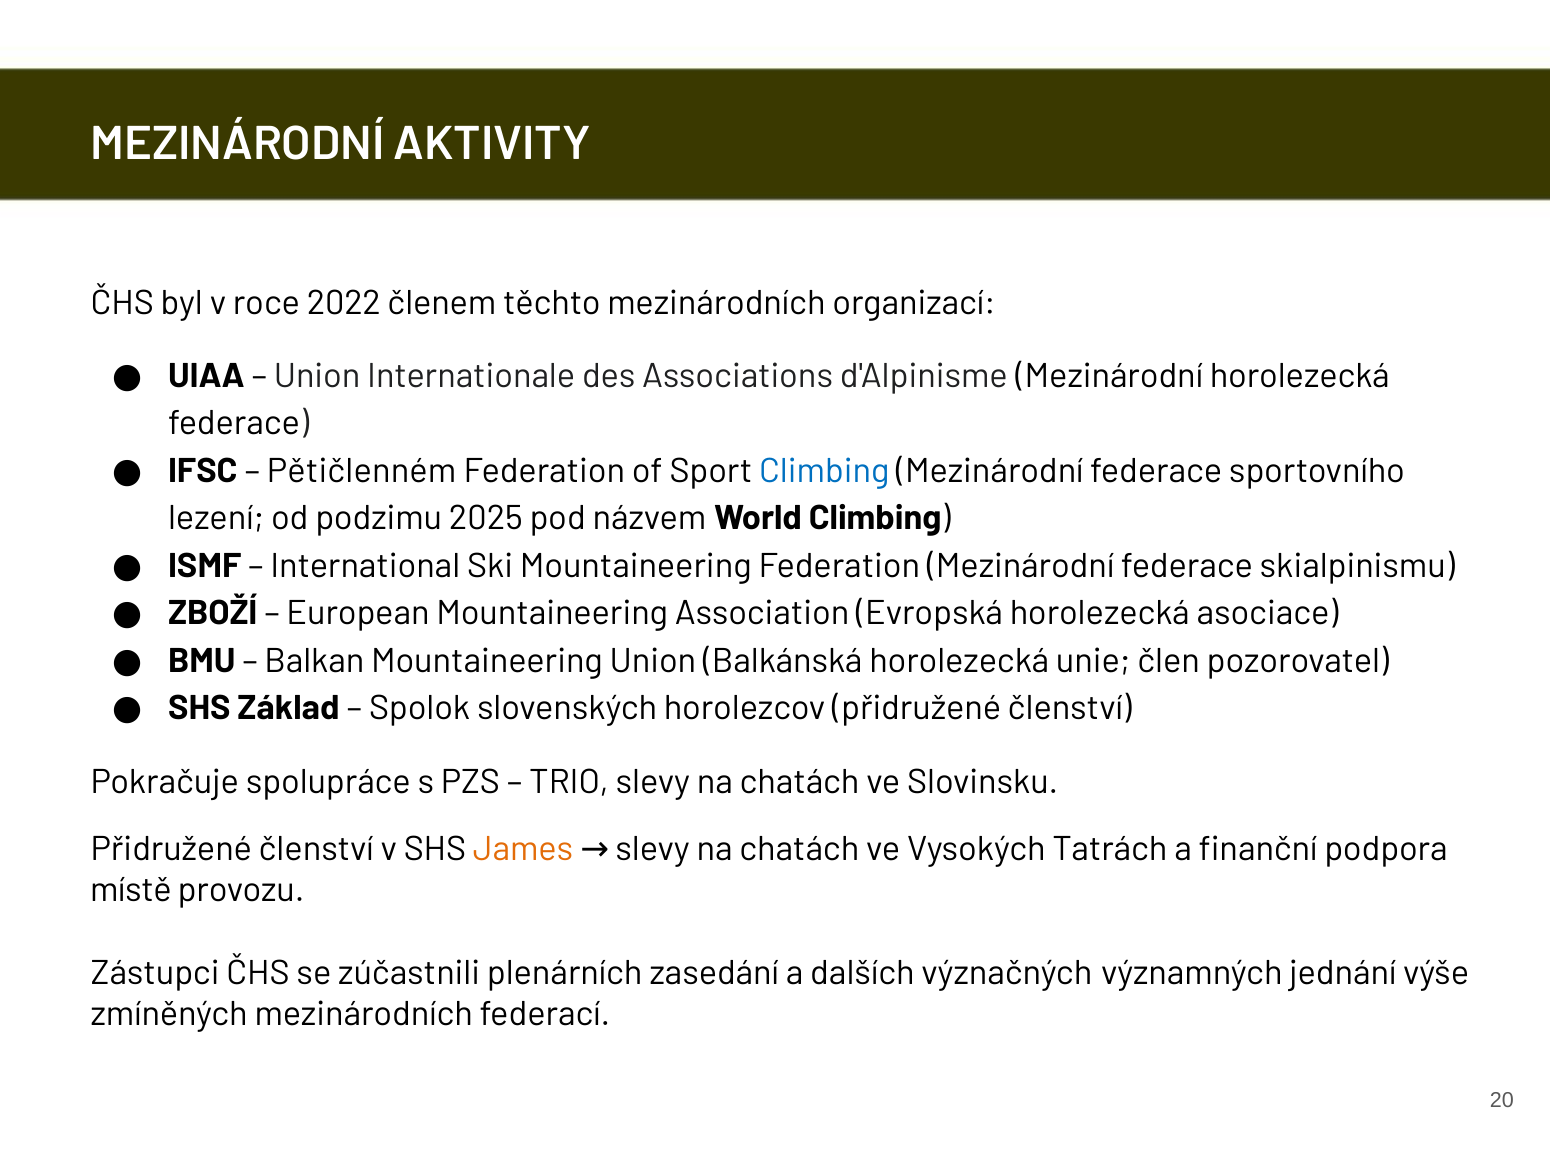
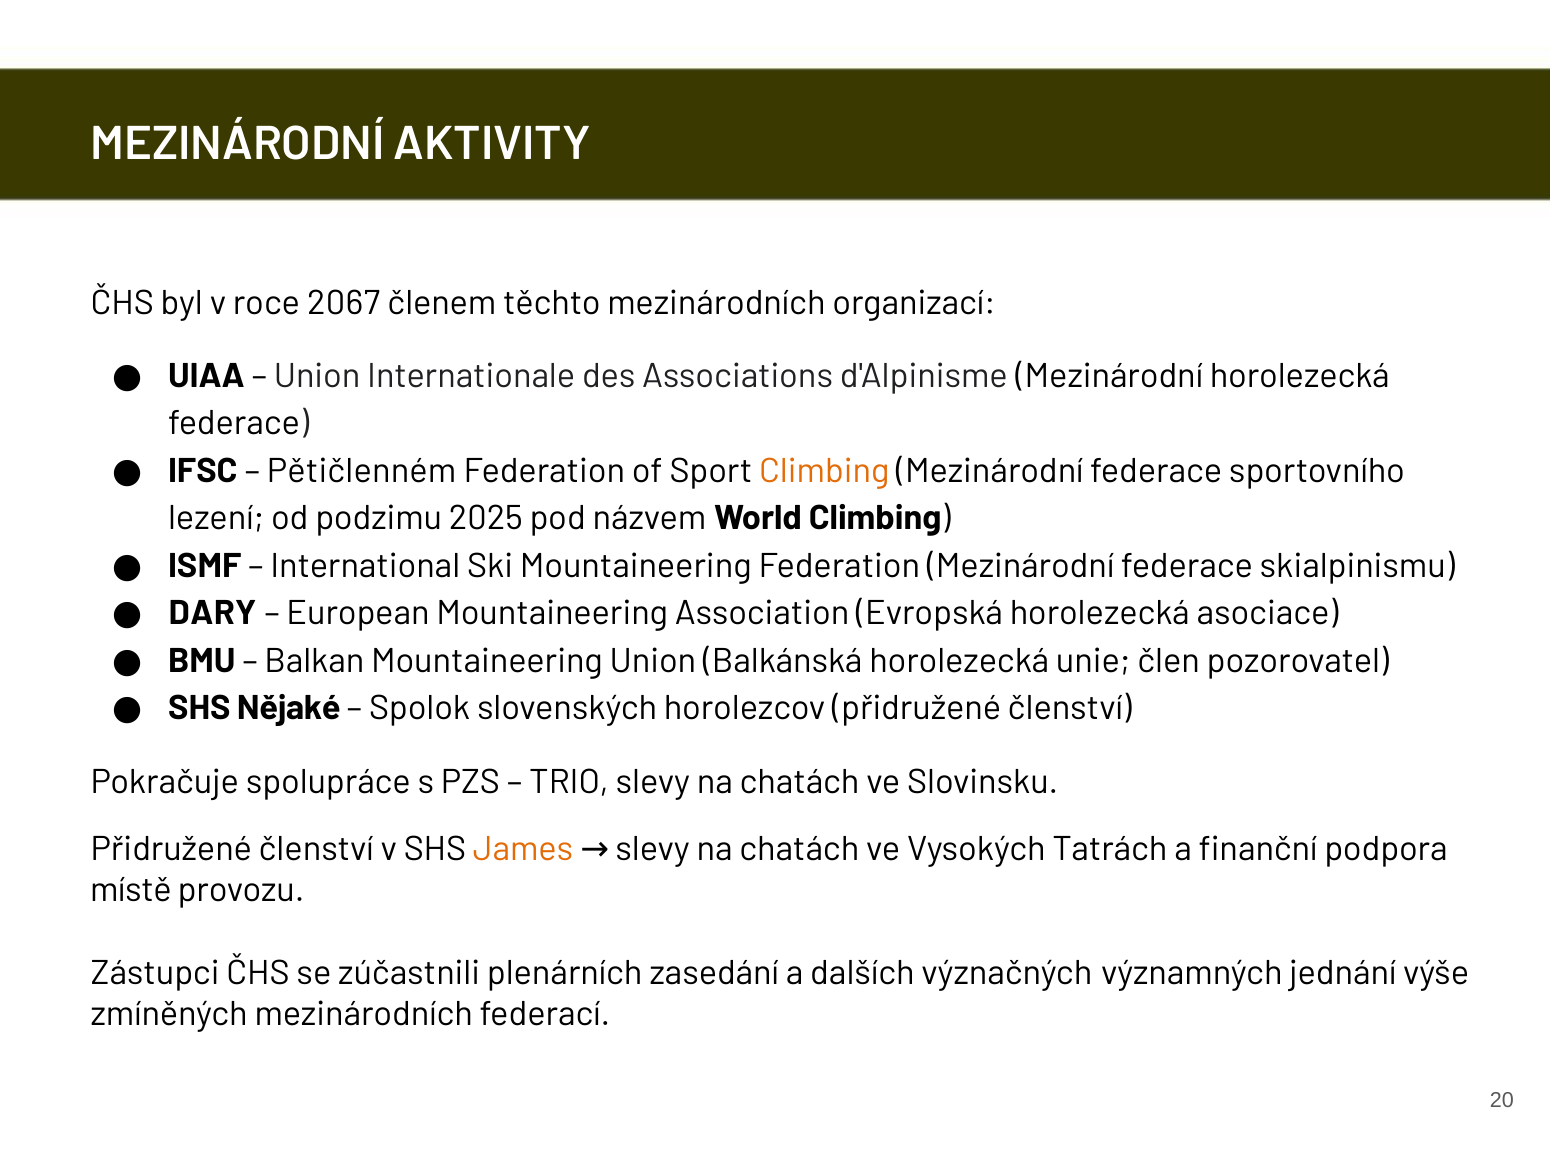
2022: 2022 -> 2067
Climbing at (824, 471) colour: blue -> orange
ZBOŽÍ: ZBOŽÍ -> DARY
Základ: Základ -> Nějaké
